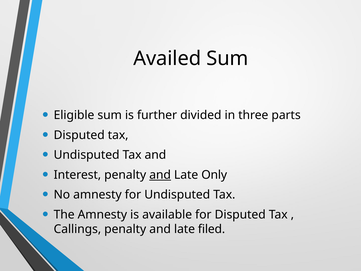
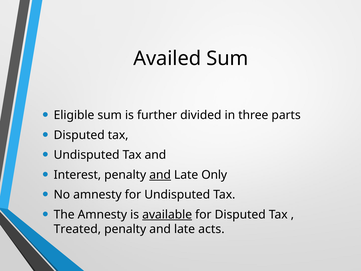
available underline: none -> present
Callings: Callings -> Treated
filed: filed -> acts
